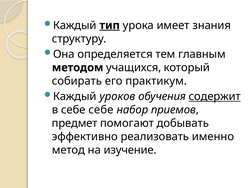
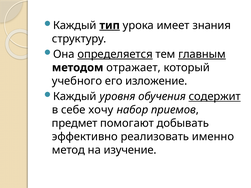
определяется underline: none -> present
главным underline: none -> present
учащихся: учащихся -> отражает
собирать: собирать -> учебного
практикум: практикум -> изложение
уроков: уроков -> уровня
себе себе: себе -> хочу
